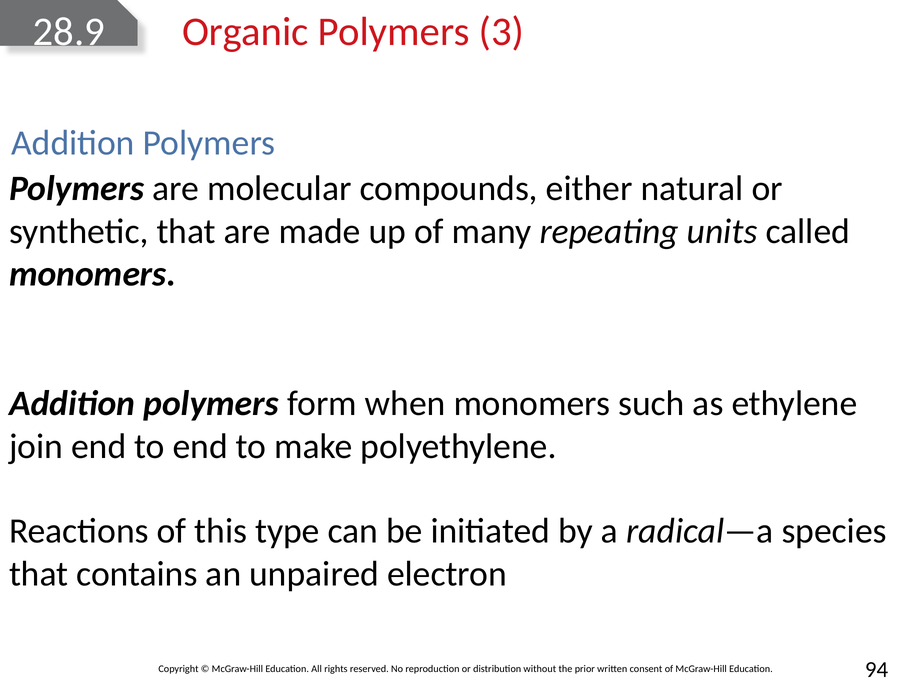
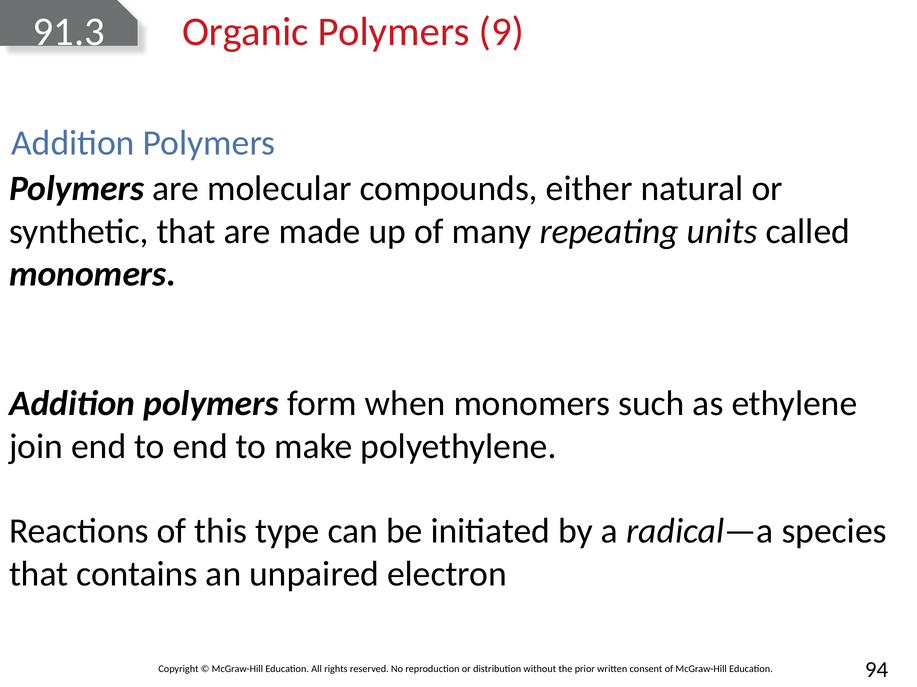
28.9: 28.9 -> 91.3
3: 3 -> 9
